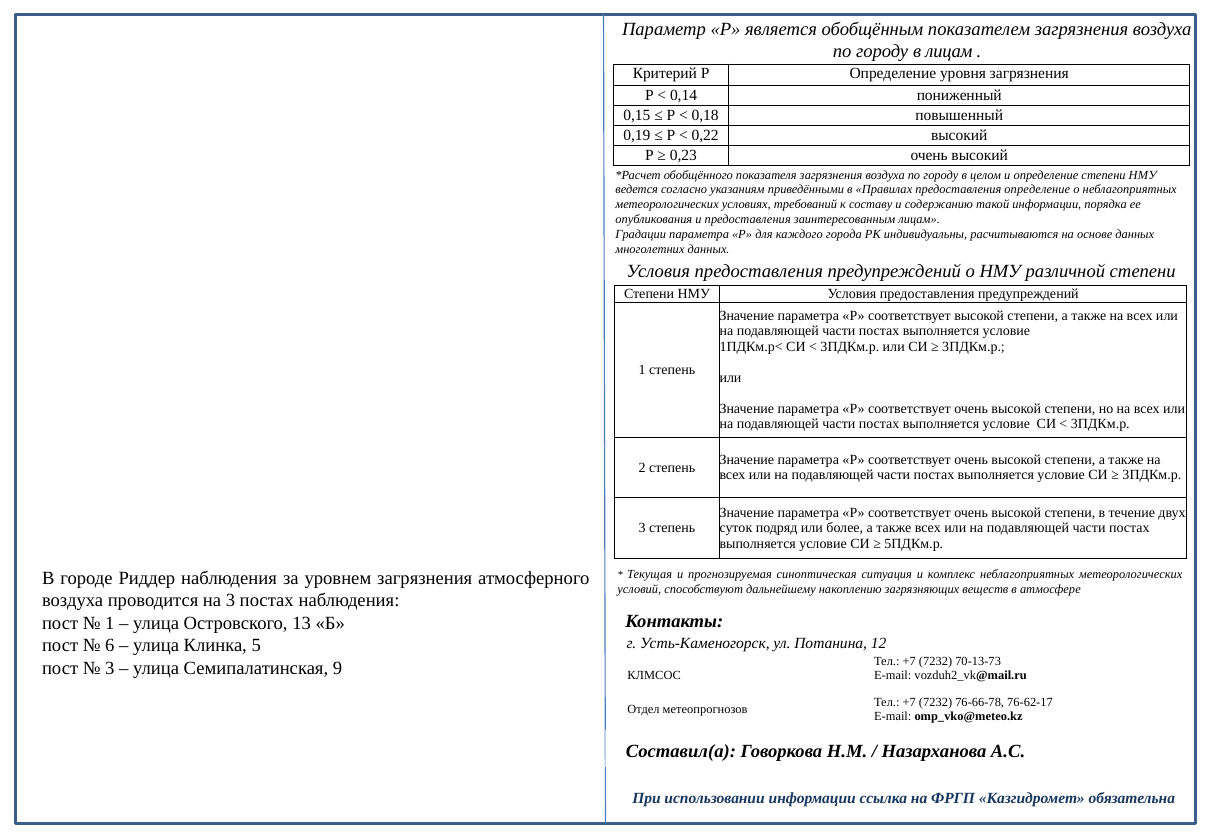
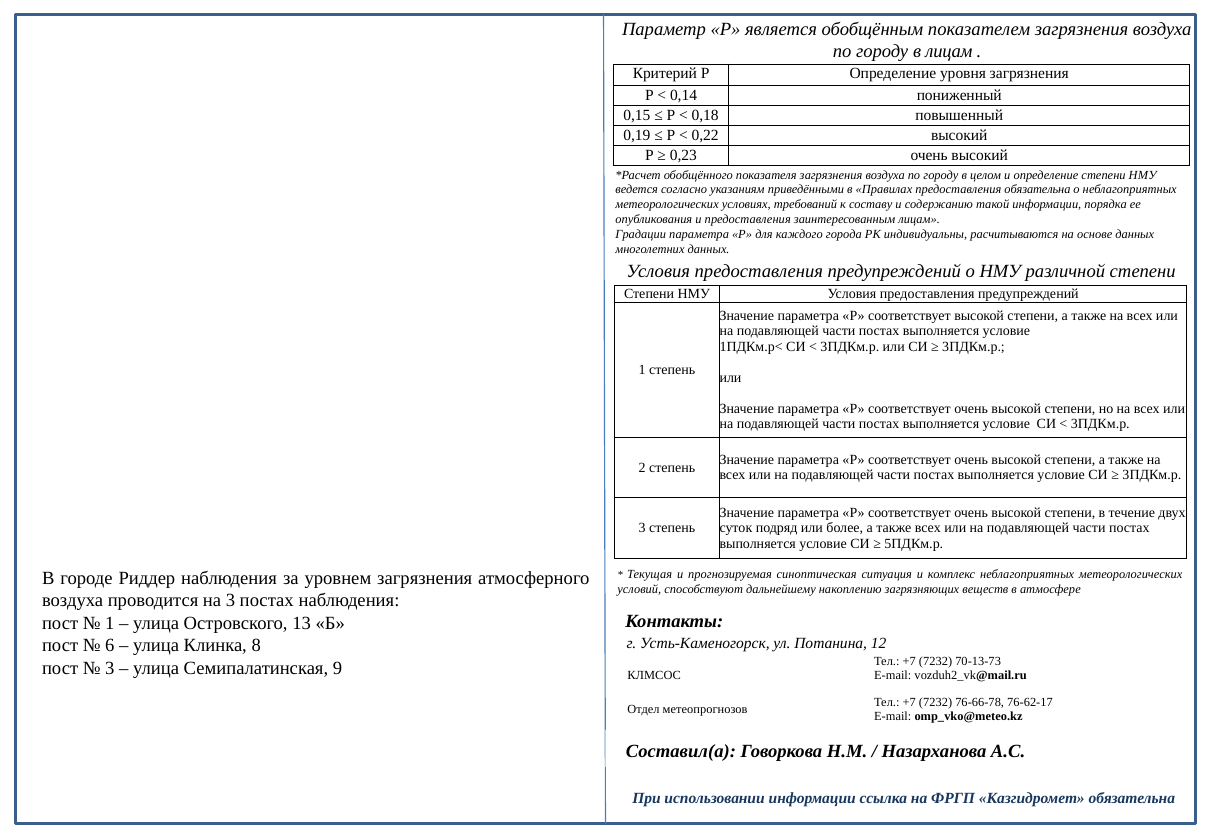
предоставления определение: определение -> обязательна
5: 5 -> 8
